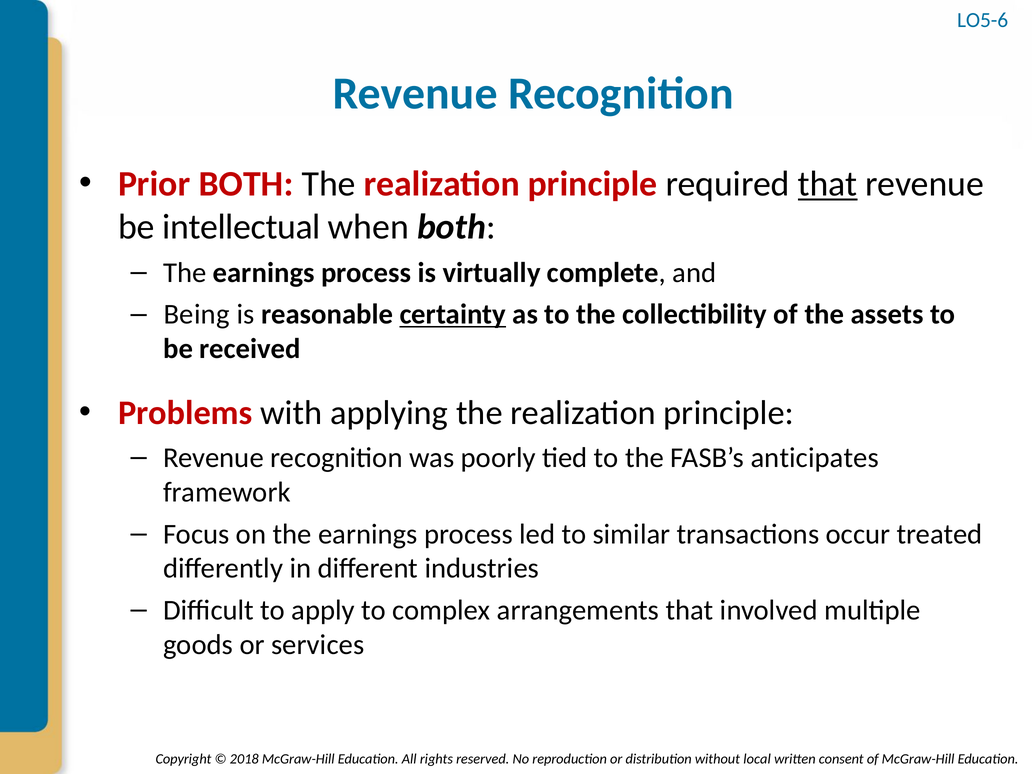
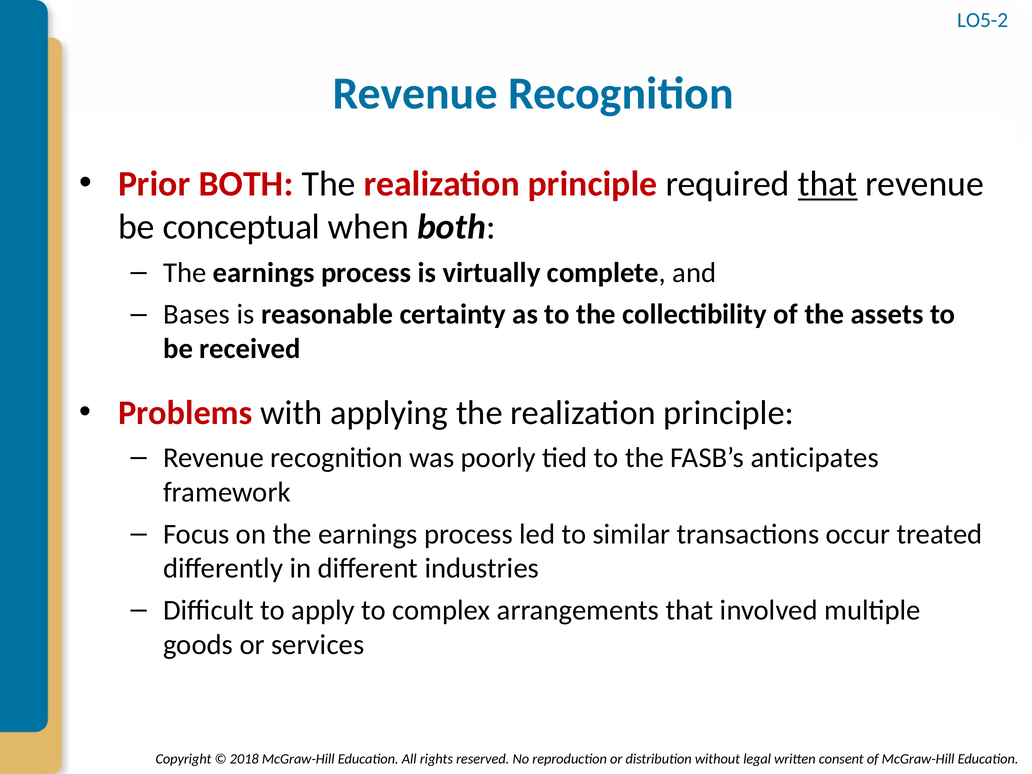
LO5-6: LO5-6 -> LO5-2
intellectual: intellectual -> conceptual
Being: Being -> Bases
certainty underline: present -> none
local: local -> legal
